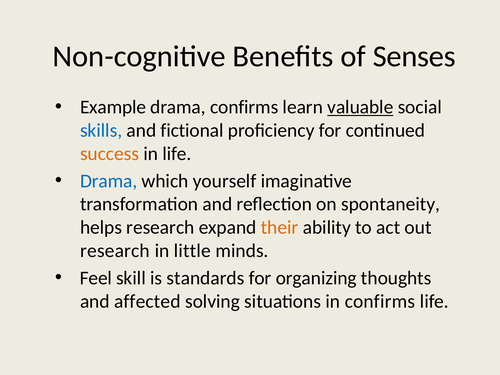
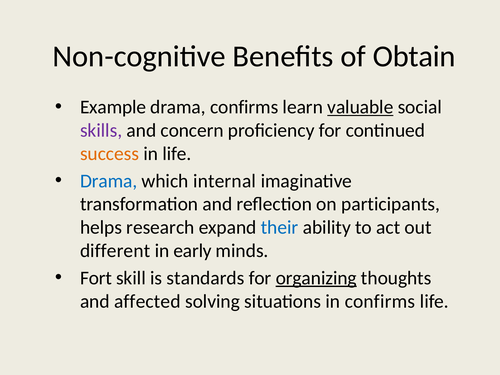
Senses: Senses -> Obtain
skills colour: blue -> purple
fictional: fictional -> concern
yourself: yourself -> internal
spontaneity: spontaneity -> participants
their colour: orange -> blue
research at (115, 251): research -> different
little: little -> early
Feel: Feel -> Fort
organizing underline: none -> present
